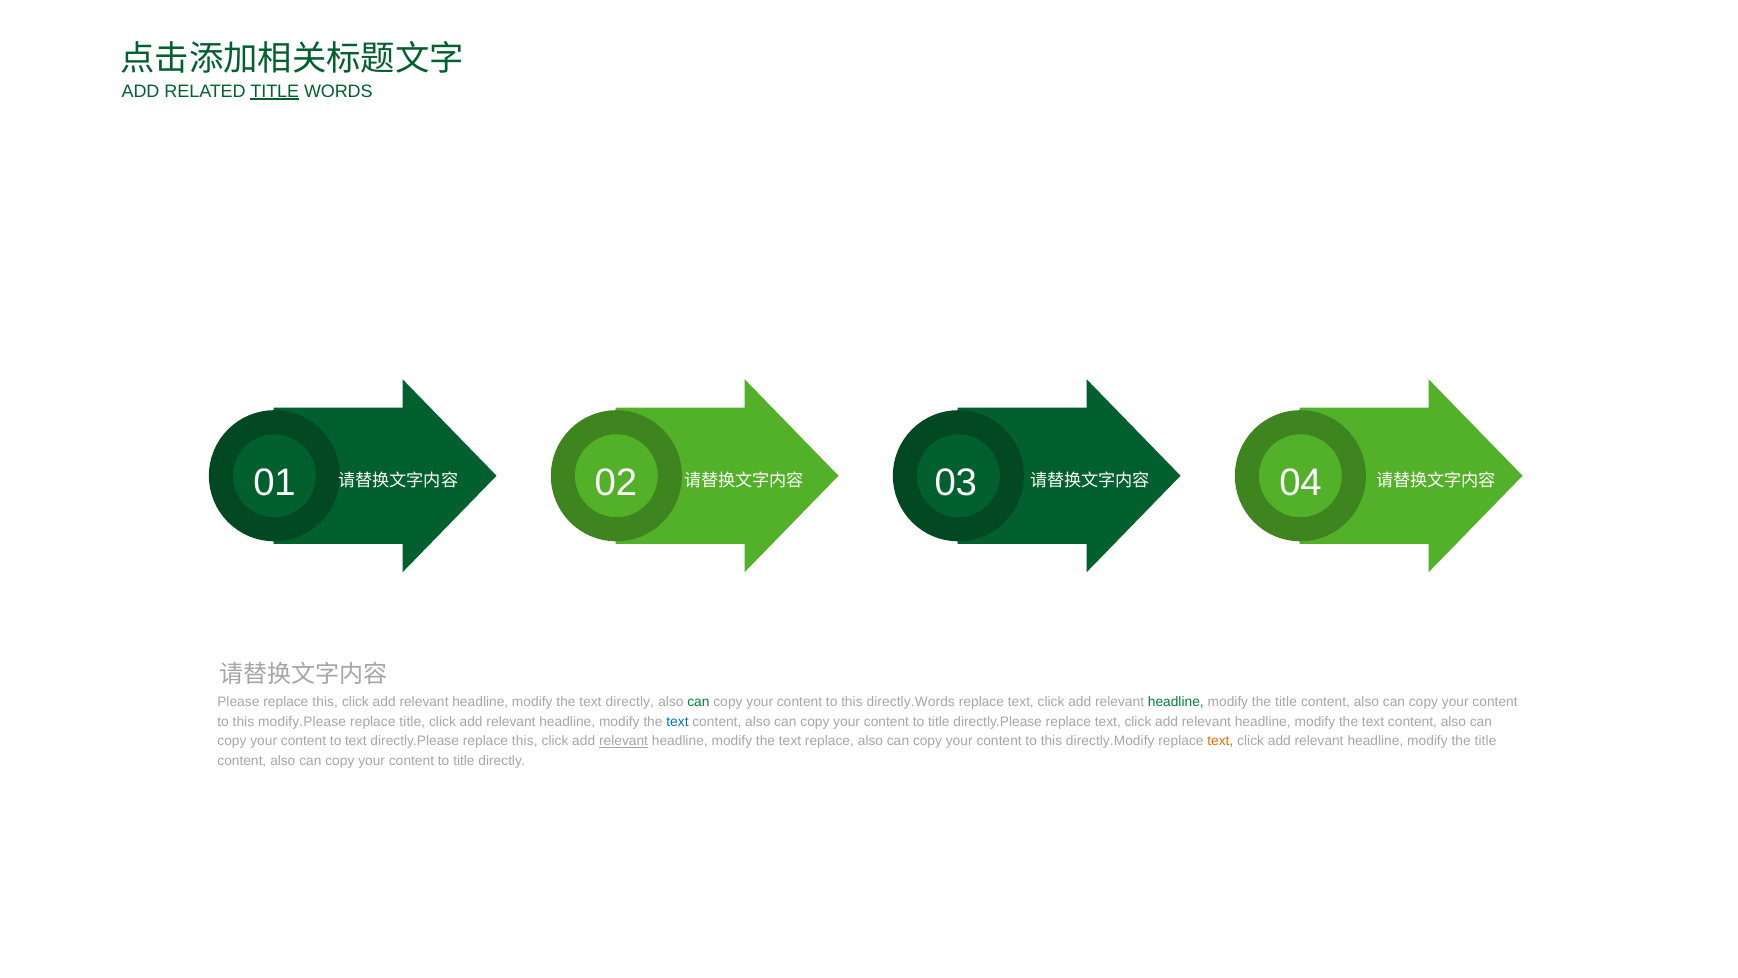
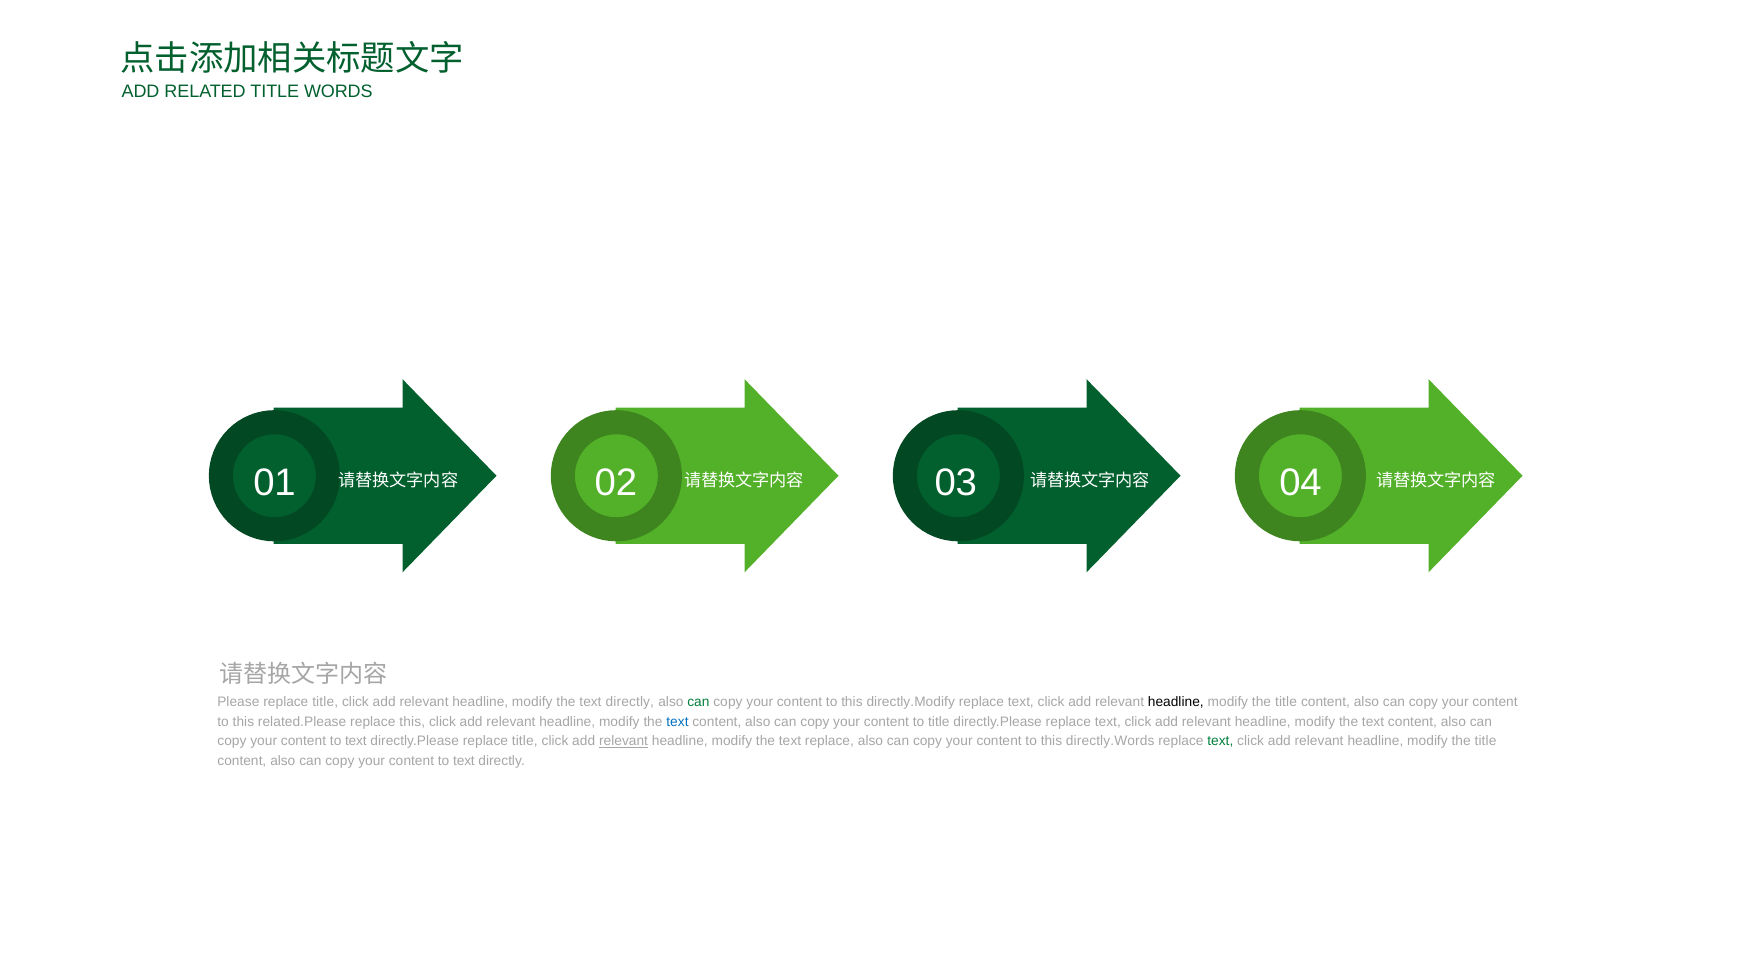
TITLE at (275, 91) underline: present -> none
Please replace this: this -> title
directly.Words: directly.Words -> directly.Modify
headline at (1176, 701) colour: green -> black
modify.Please: modify.Please -> related.Please
replace title: title -> this
directly.Please replace this: this -> title
directly.Modify: directly.Modify -> directly.Words
text at (1220, 741) colour: orange -> green
title at (464, 761): title -> text
